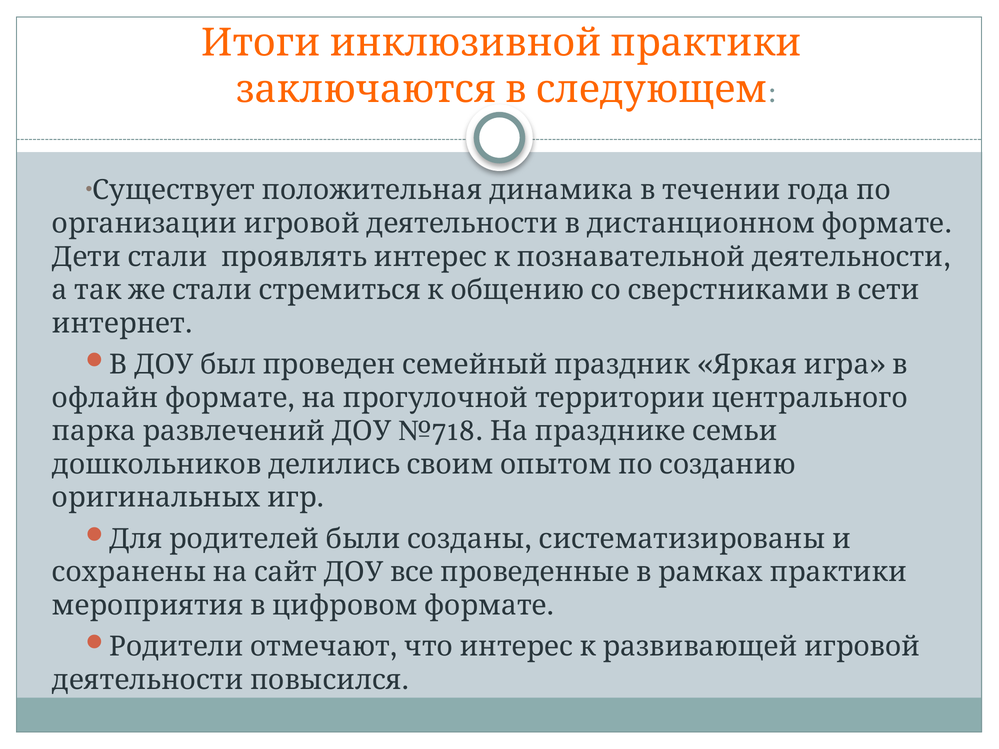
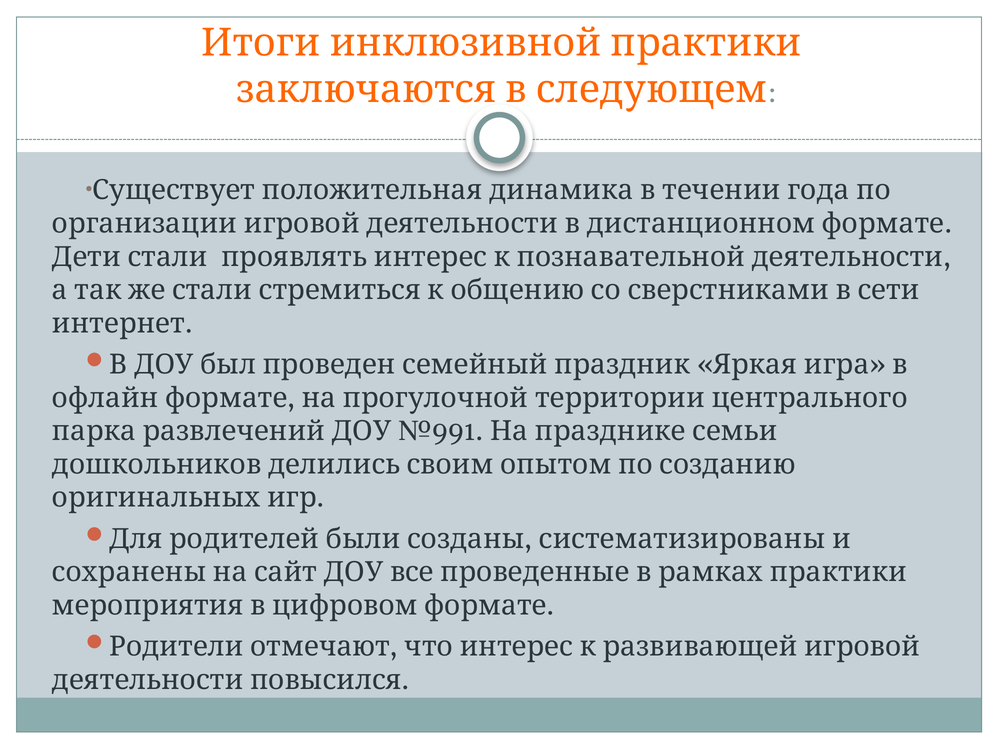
№718: №718 -> №991
